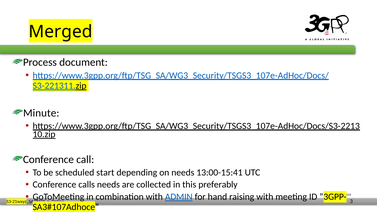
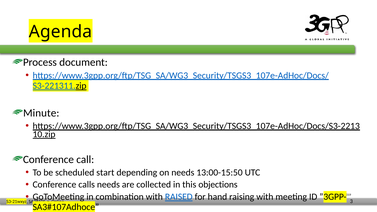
Merged: Merged -> Agenda
13:00-15:41: 13:00-15:41 -> 13:00-15:50
preferably: preferably -> objections
ADMIN: ADMIN -> RAISED
